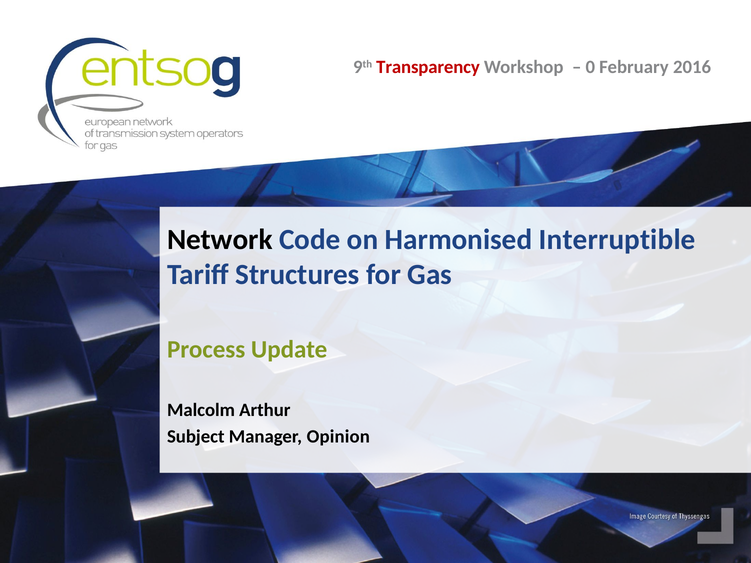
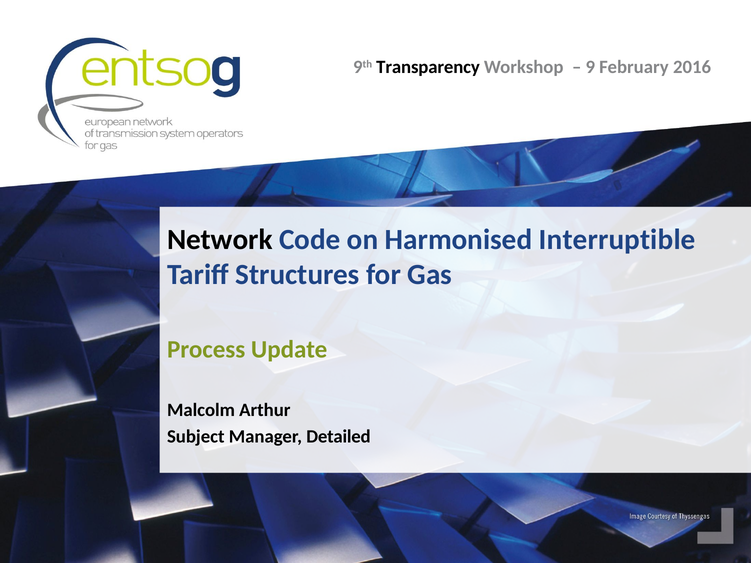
Transparency colour: red -> black
0: 0 -> 9
Opinion: Opinion -> Detailed
